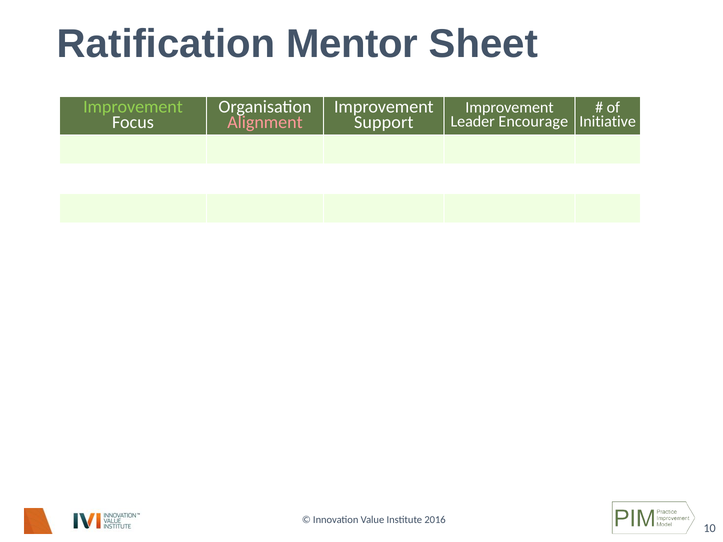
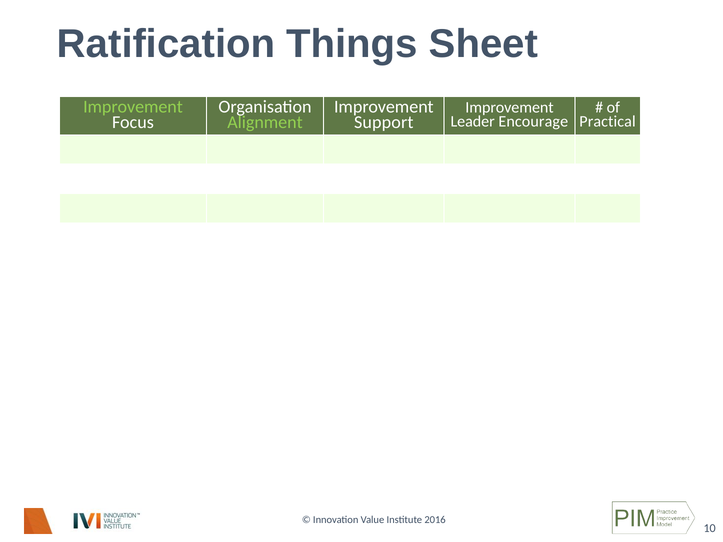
Mentor: Mentor -> Things
Alignment colour: pink -> light green
Initiative: Initiative -> Practical
